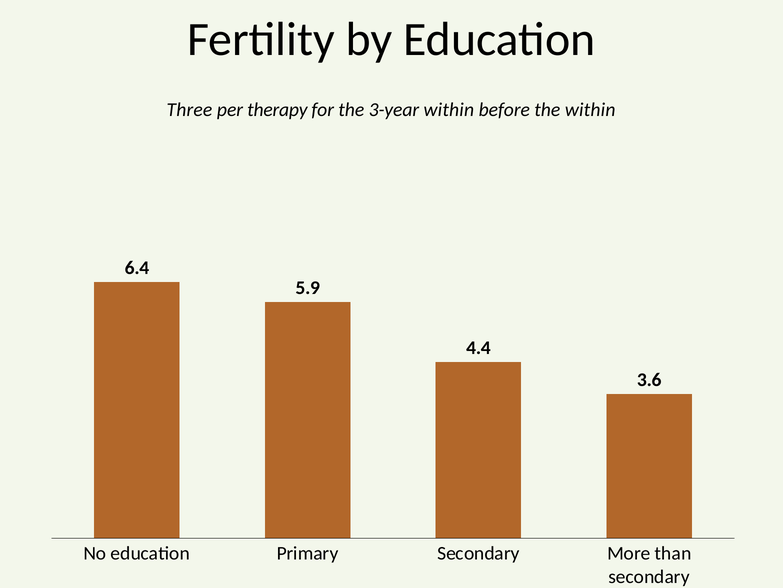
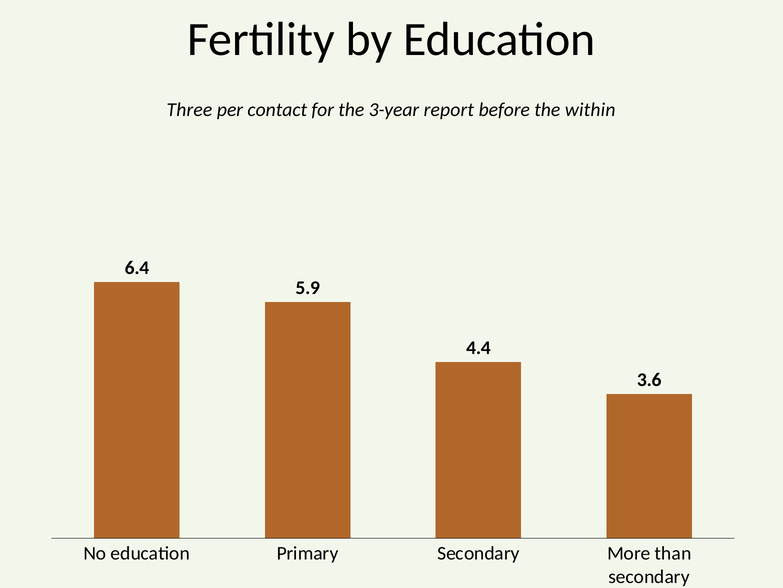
therapy: therapy -> contact
3-year within: within -> report
